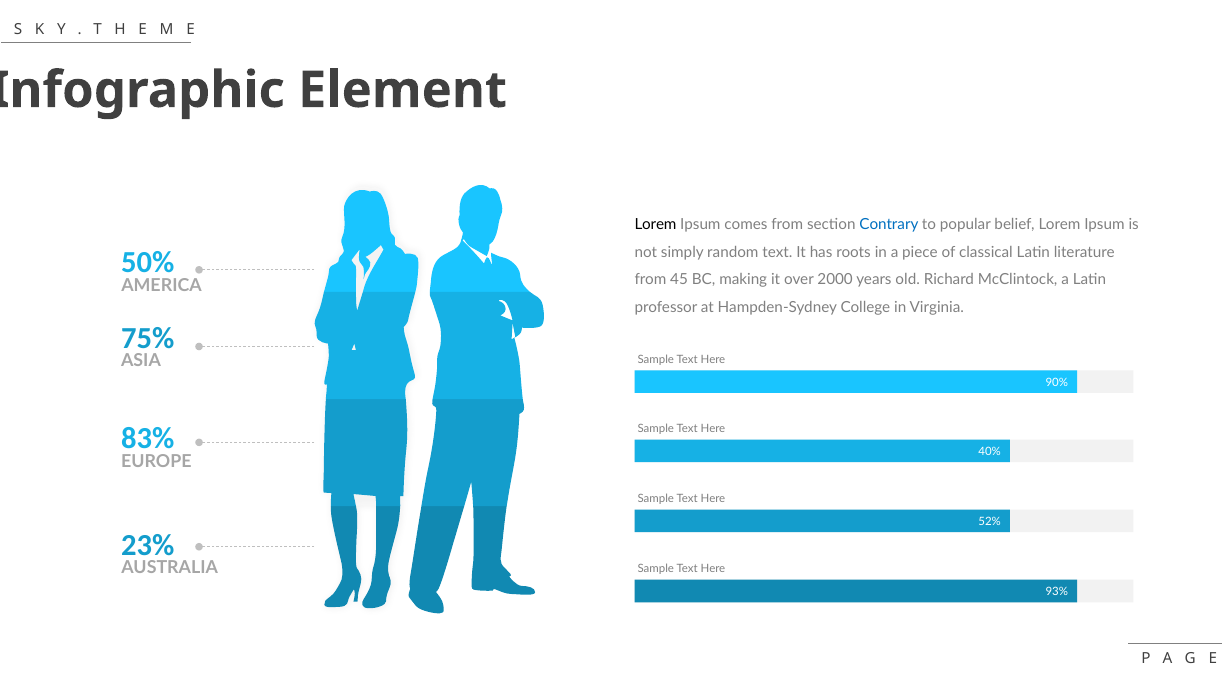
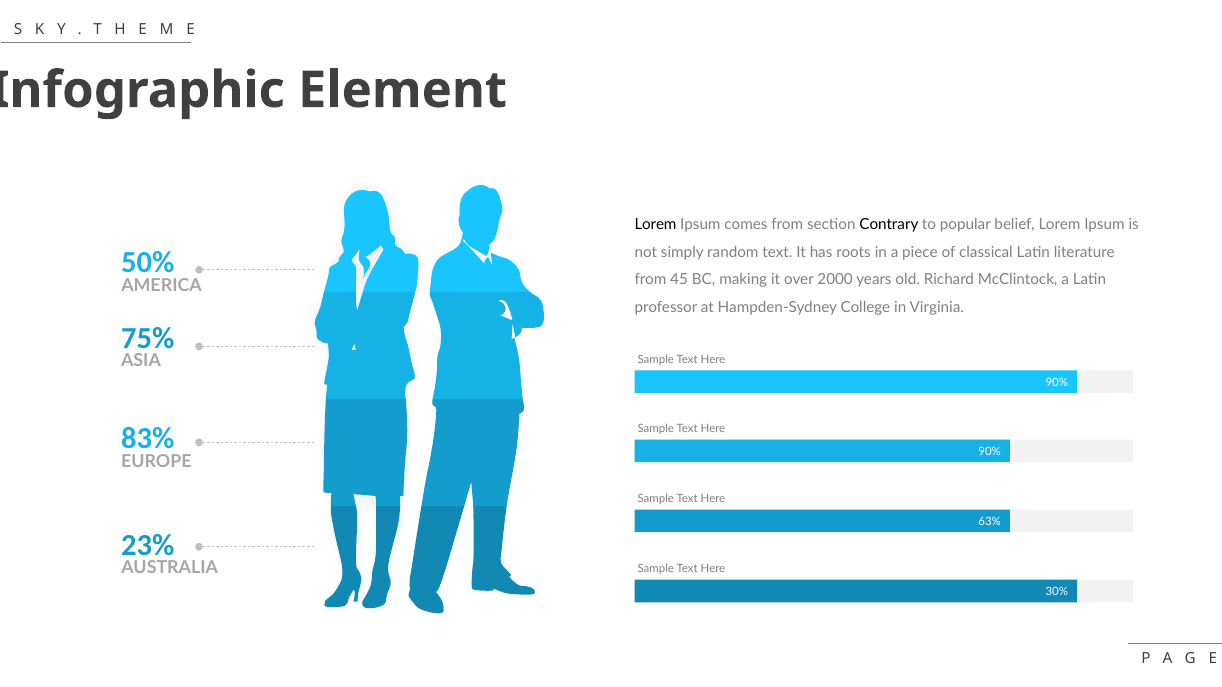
Contrary colour: blue -> black
40% at (990, 452): 40% -> 90%
52%: 52% -> 63%
93%: 93% -> 30%
